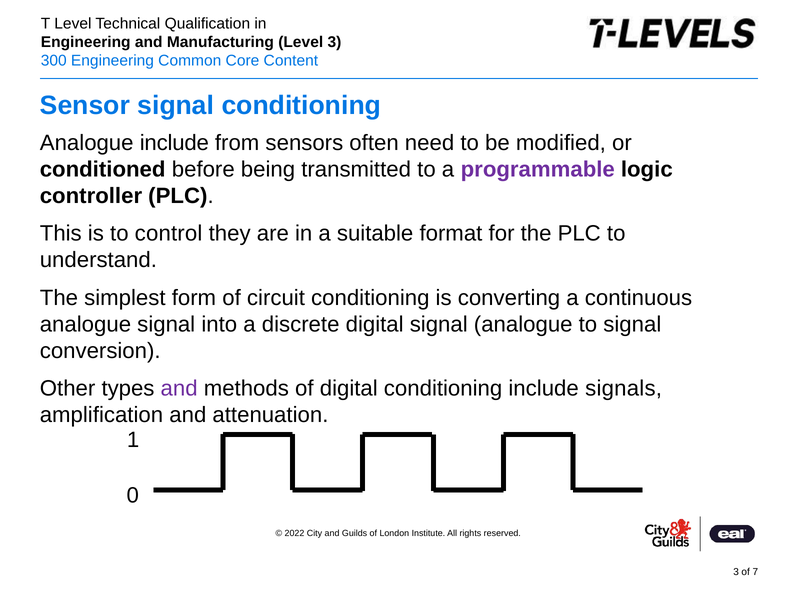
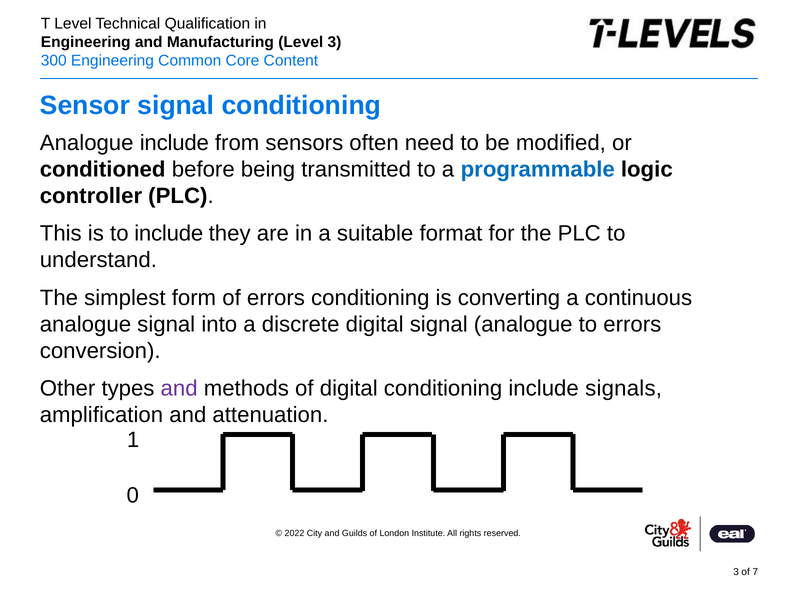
programmable colour: purple -> blue
to control: control -> include
of circuit: circuit -> errors
to signal: signal -> errors
